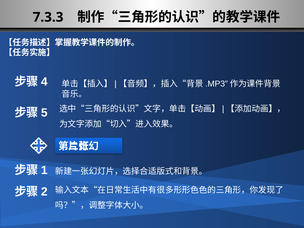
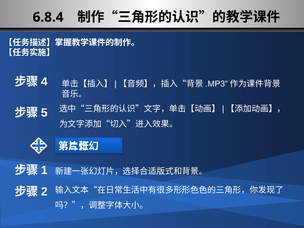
7.3.3: 7.3.3 -> 6.8.4
